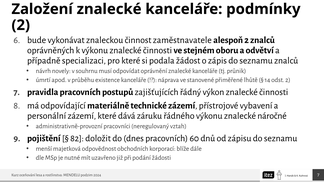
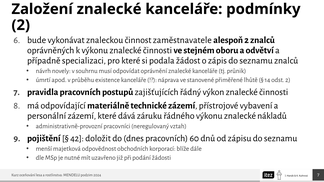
náročné: náročné -> nákladů
82: 82 -> 42
